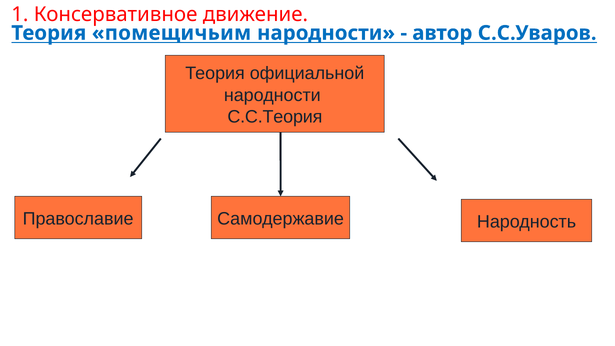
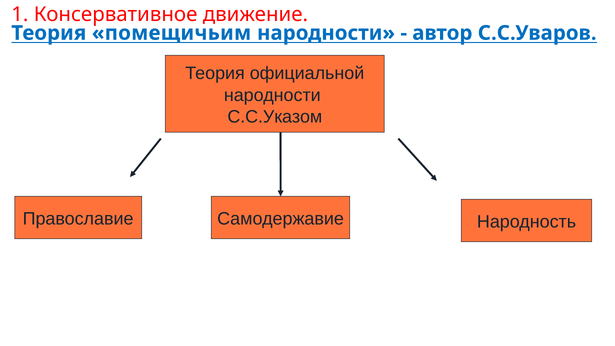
С.С.Теория: С.С.Теория -> С.С.Указом
